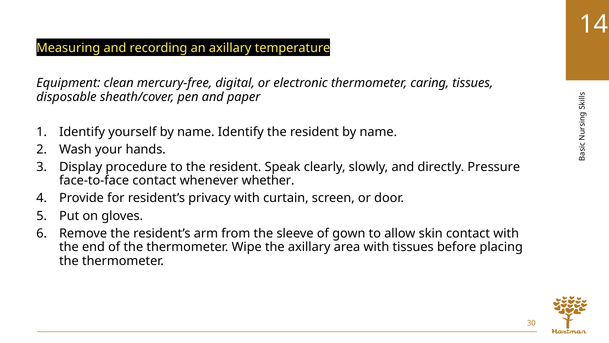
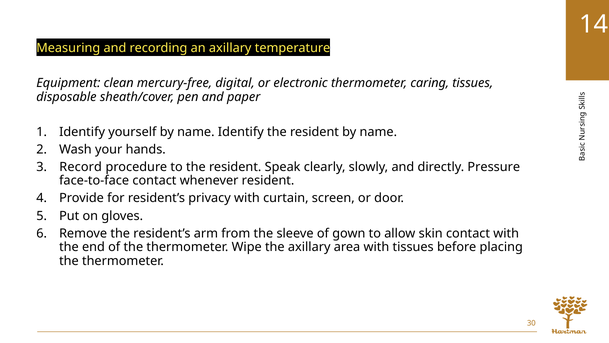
Display: Display -> Record
whenever whether: whether -> resident
